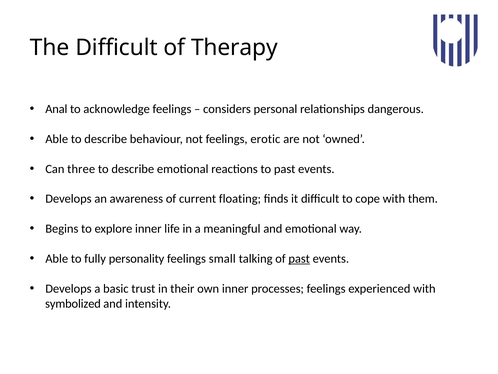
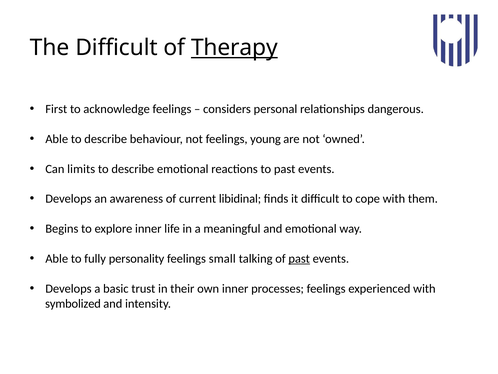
Therapy underline: none -> present
Anal: Anal -> First
erotic: erotic -> young
three: three -> limits
floating: floating -> libidinal
